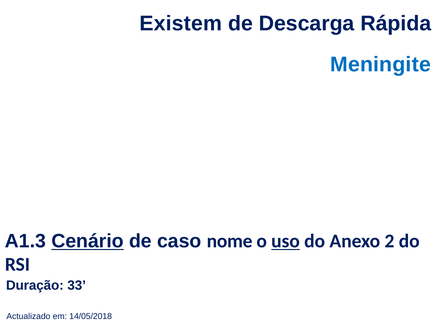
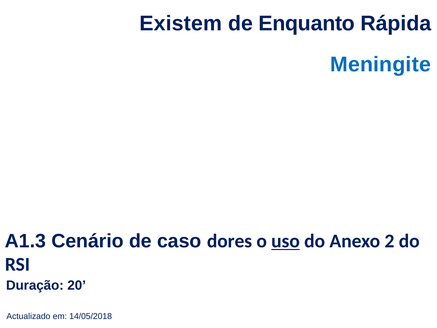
Descarga: Descarga -> Enquanto
Cenário underline: present -> none
nome: nome -> dores
33: 33 -> 20
